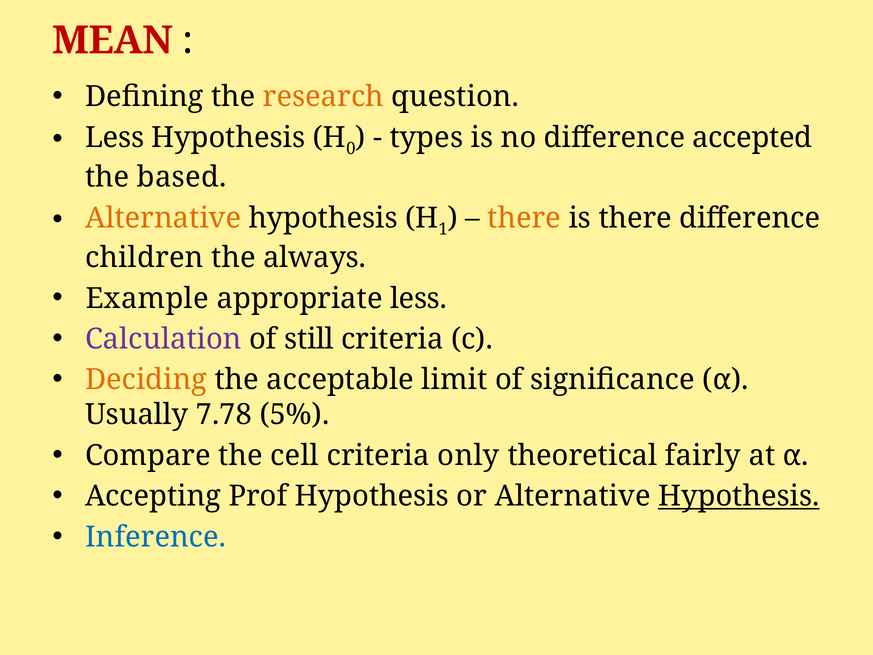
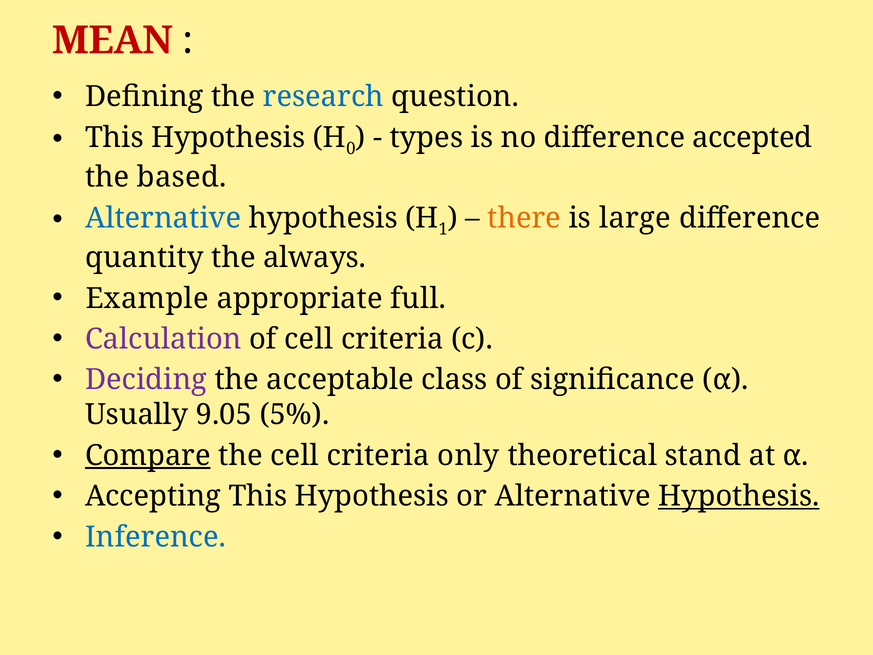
research colour: orange -> blue
Less at (115, 137): Less -> This
Alternative at (163, 218) colour: orange -> blue
is there: there -> large
children: children -> quantity
appropriate less: less -> full
of still: still -> cell
Deciding colour: orange -> purple
limit: limit -> class
7.78: 7.78 -> 9.05
Compare underline: none -> present
fairly: fairly -> stand
Accepting Prof: Prof -> This
